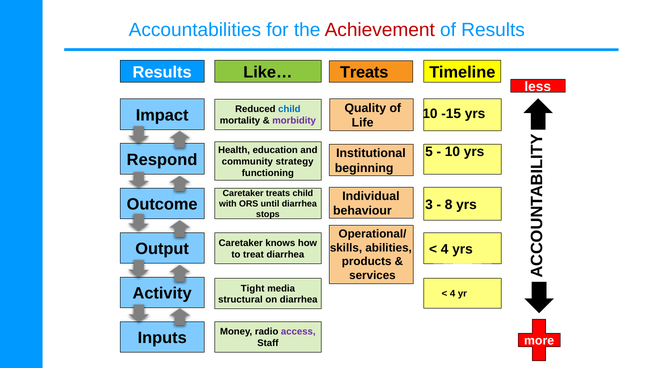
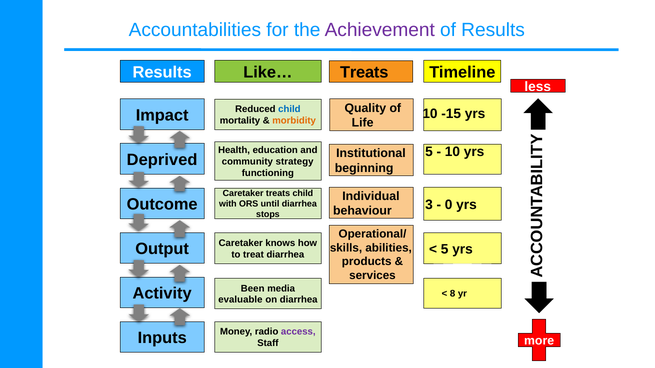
Achievement colour: red -> purple
morbidity colour: purple -> orange
Respond: Respond -> Deprived
8: 8 -> 0
4 at (445, 249): 4 -> 5
Tight: Tight -> Been
4 at (453, 294): 4 -> 8
structural: structural -> evaluable
